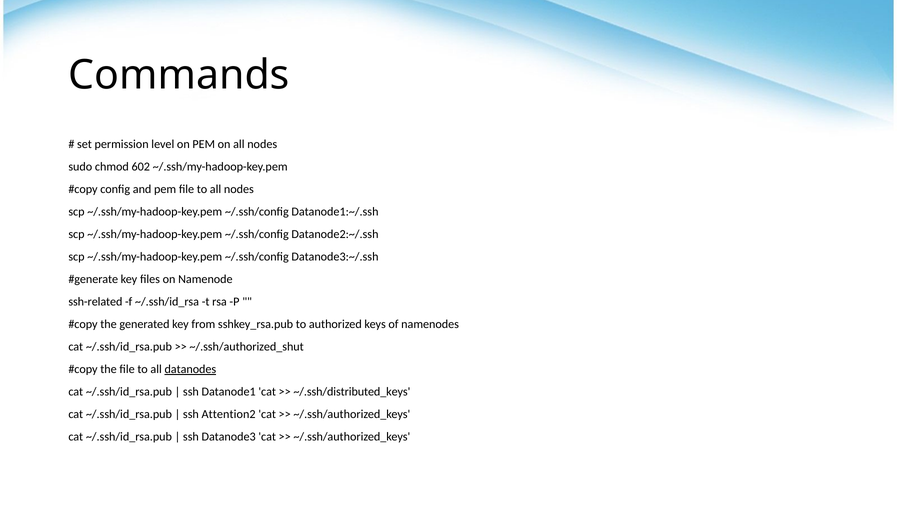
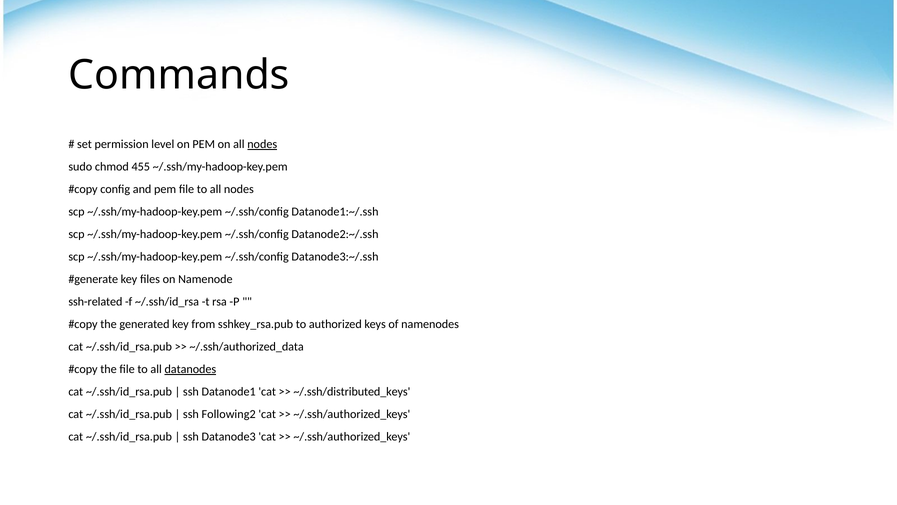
nodes at (262, 144) underline: none -> present
602: 602 -> 455
~/.ssh/authorized_shut: ~/.ssh/authorized_shut -> ~/.ssh/authorized_data
Attention2: Attention2 -> Following2
